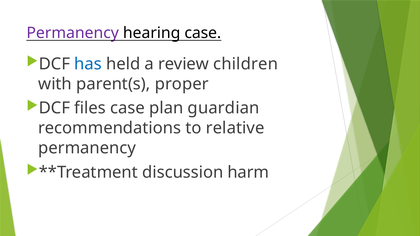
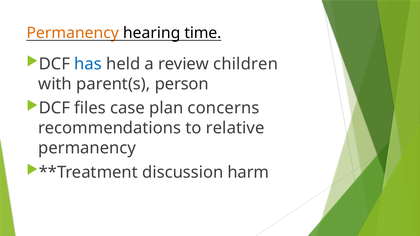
Permanency at (73, 33) colour: purple -> orange
hearing case: case -> time
proper: proper -> person
guardian: guardian -> concerns
